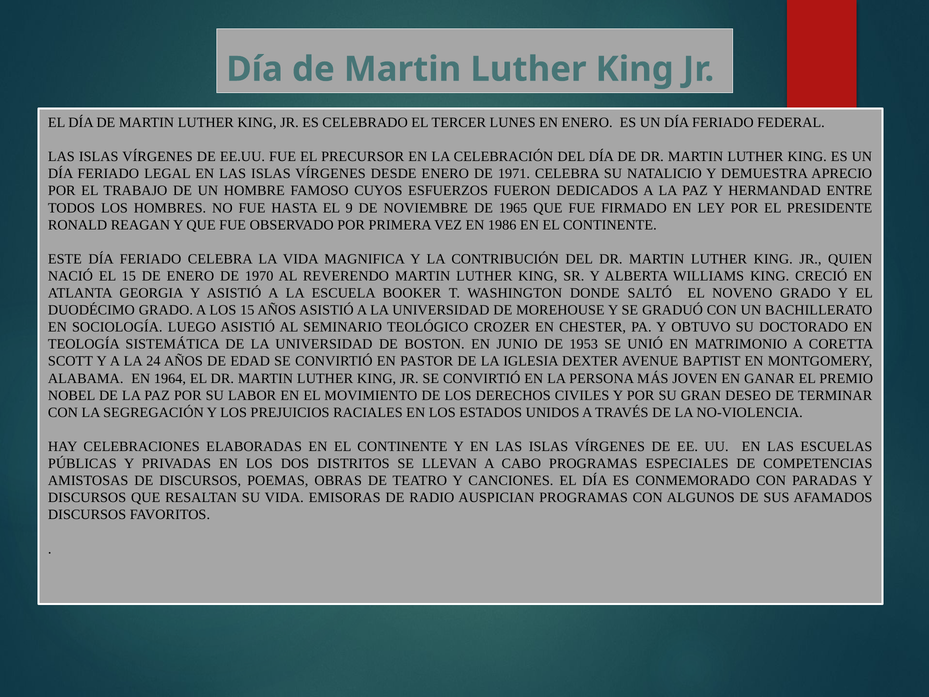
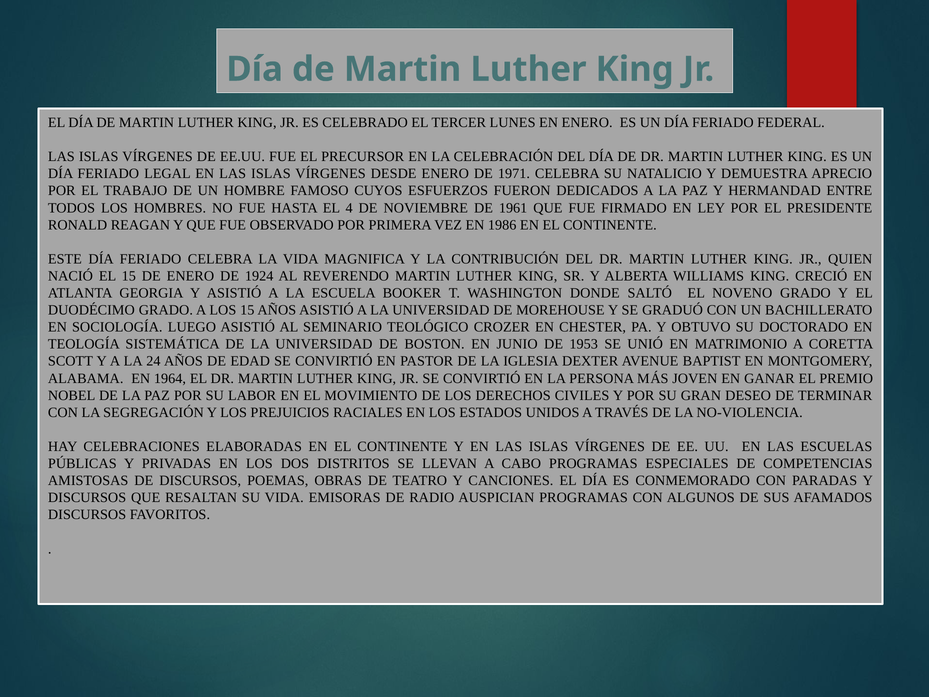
9: 9 -> 4
1965: 1965 -> 1961
1970: 1970 -> 1924
